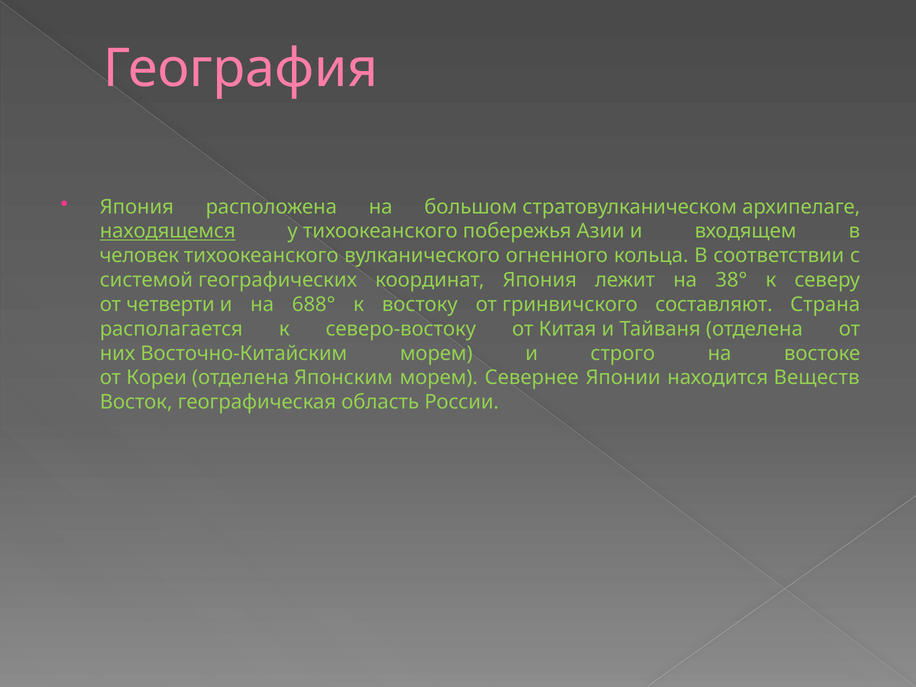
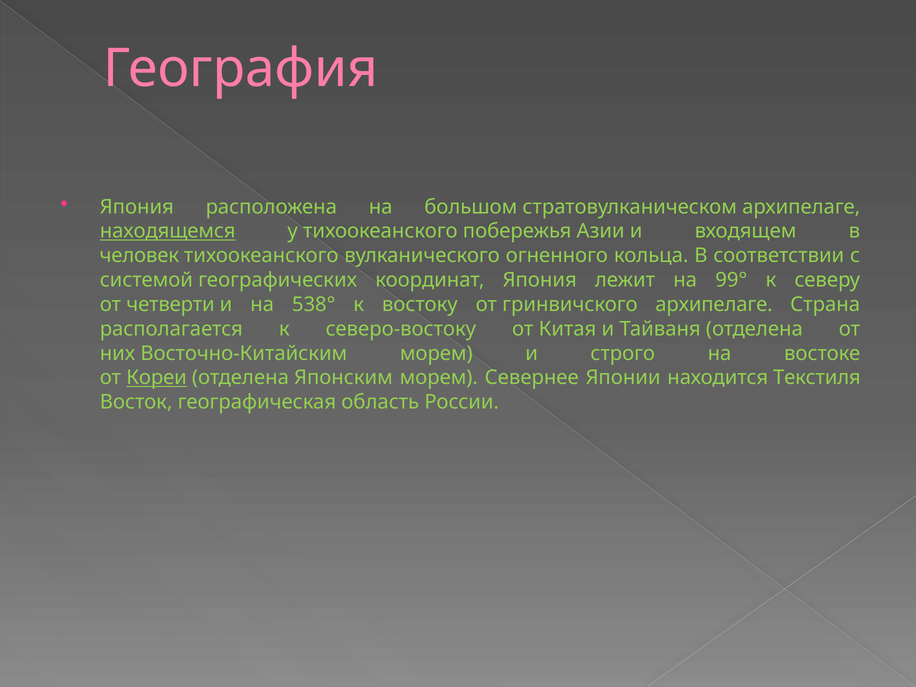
38°: 38° -> 99°
688°: 688° -> 538°
гринвичского составляют: составляют -> архипелаге
Кореи underline: none -> present
Веществ: Веществ -> Текстиля
